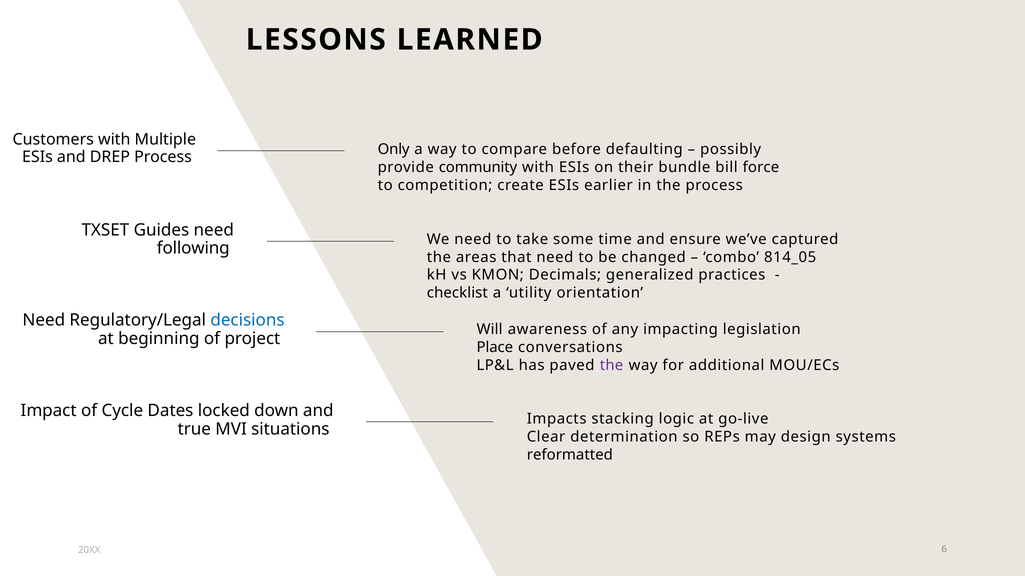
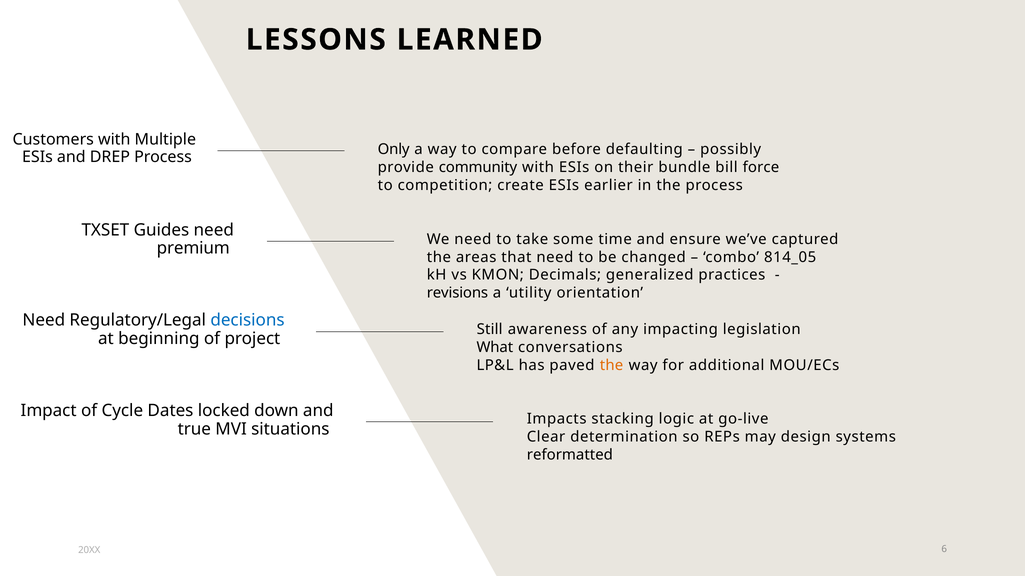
following: following -> premium
checklist: checklist -> revisions
Will: Will -> Still
Place: Place -> What
the at (612, 365) colour: purple -> orange
